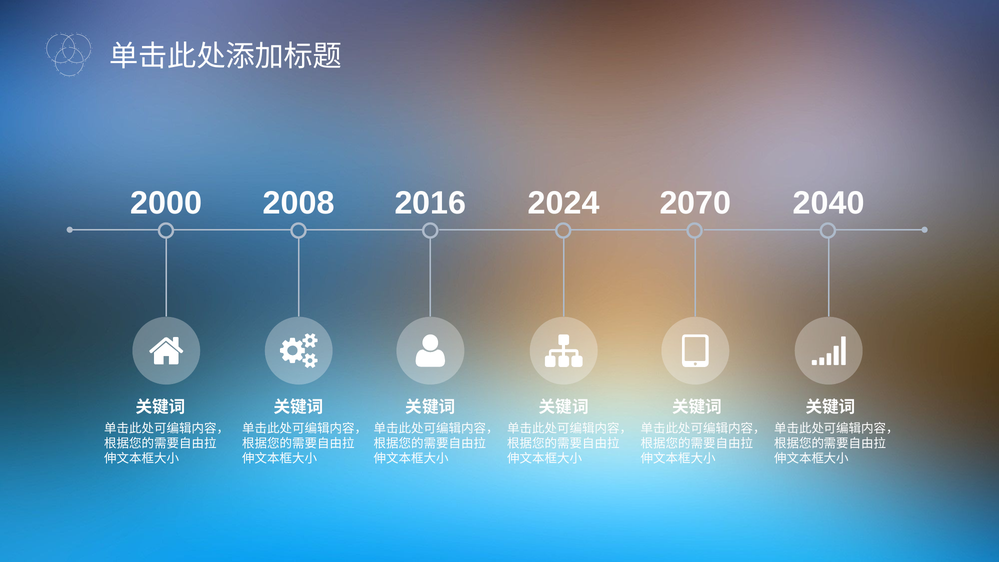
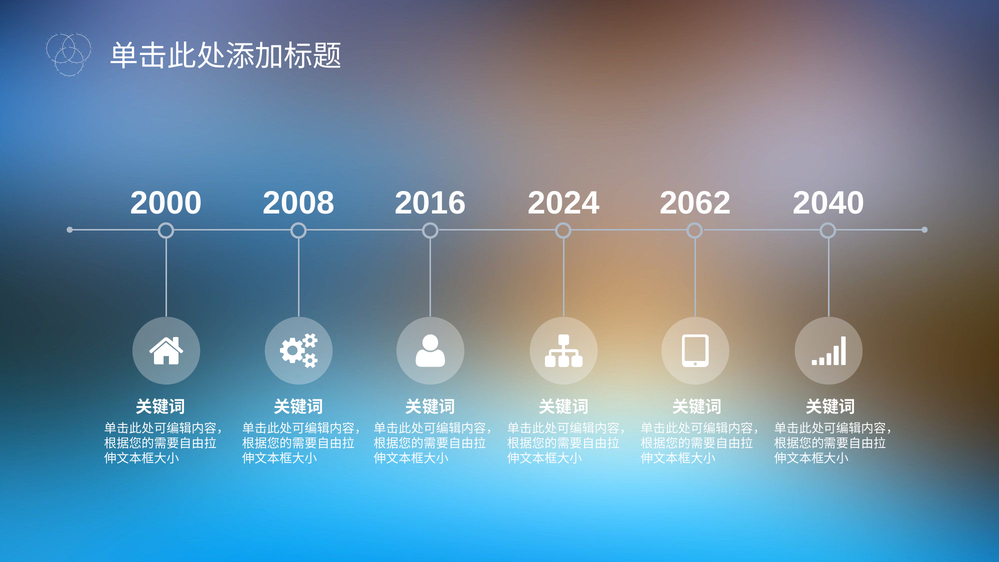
2070: 2070 -> 2062
